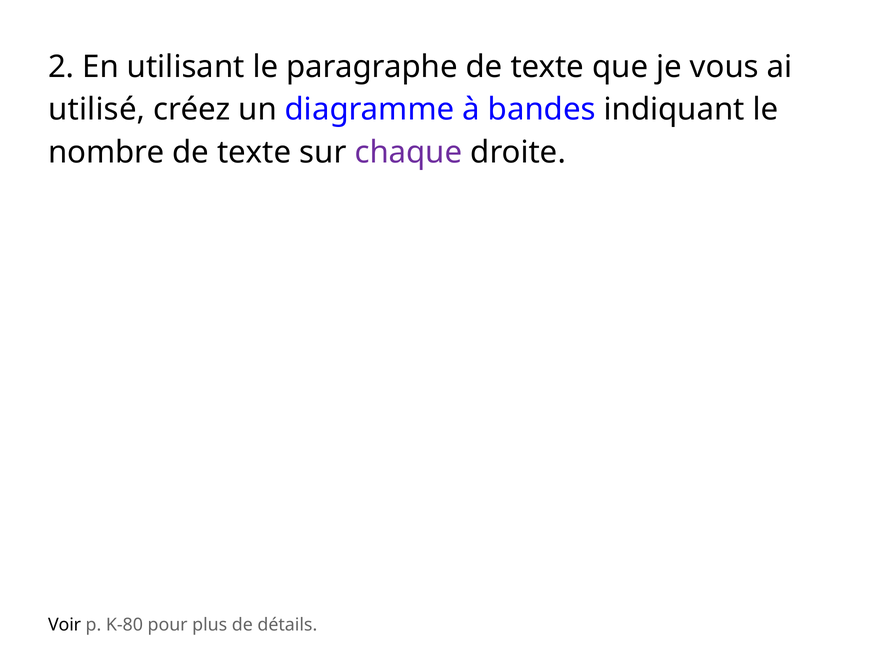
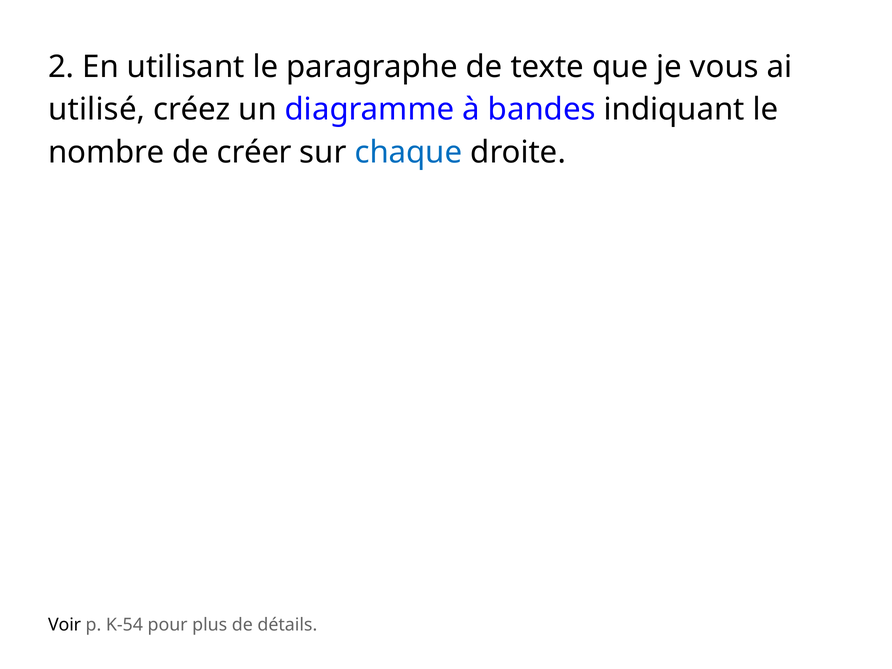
nombre de texte: texte -> créer
chaque colour: purple -> blue
K-80: K-80 -> K-54
